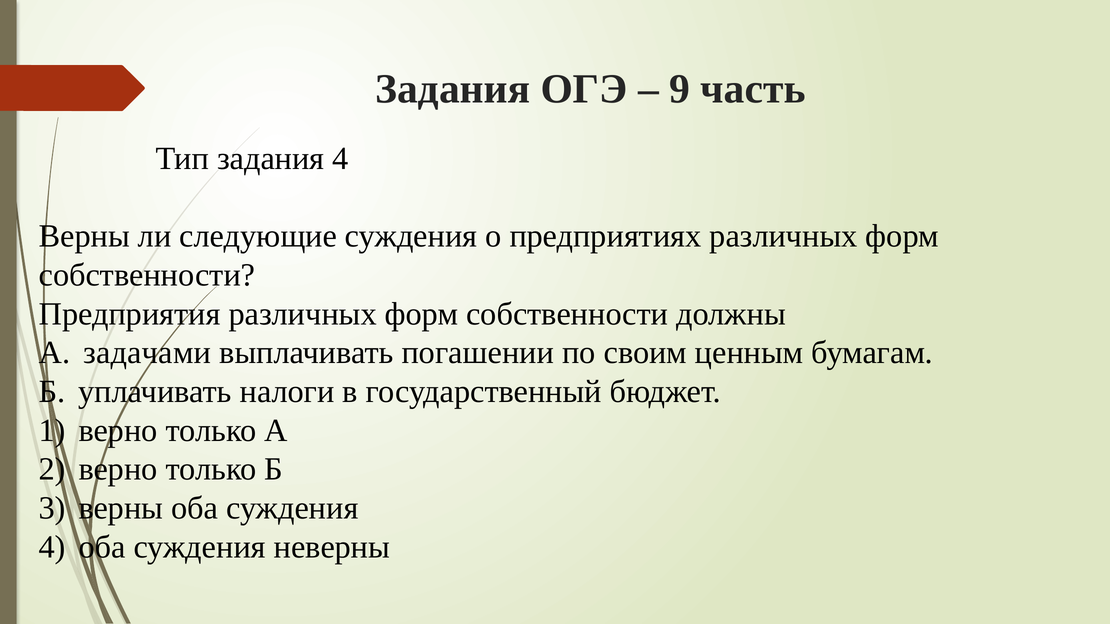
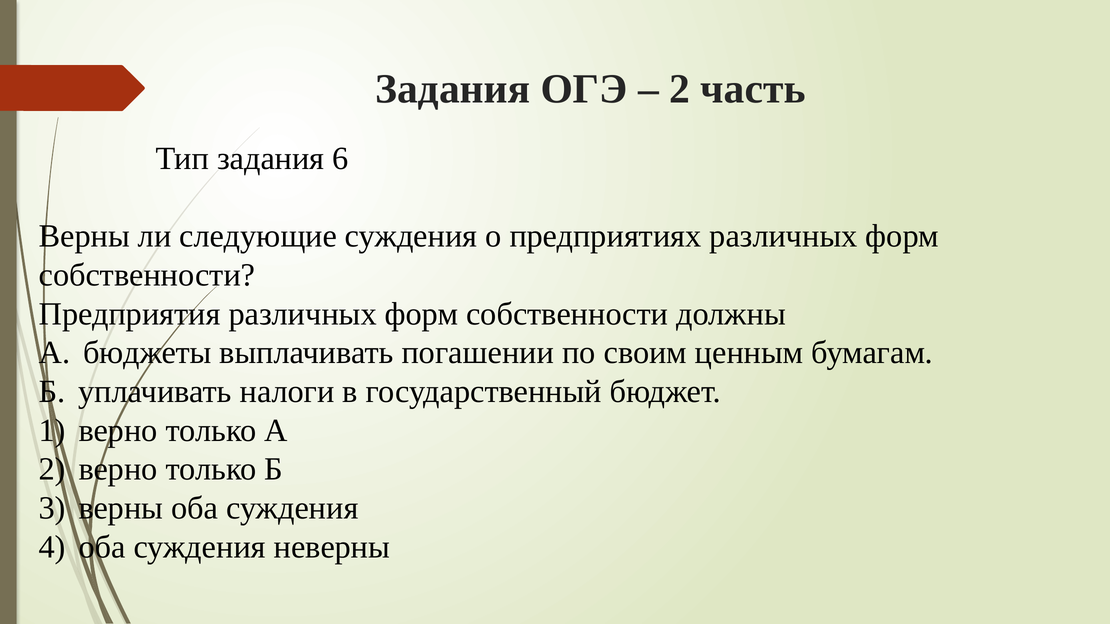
9 at (680, 89): 9 -> 2
задания 4: 4 -> 6
задачами: задачами -> бюджеты
